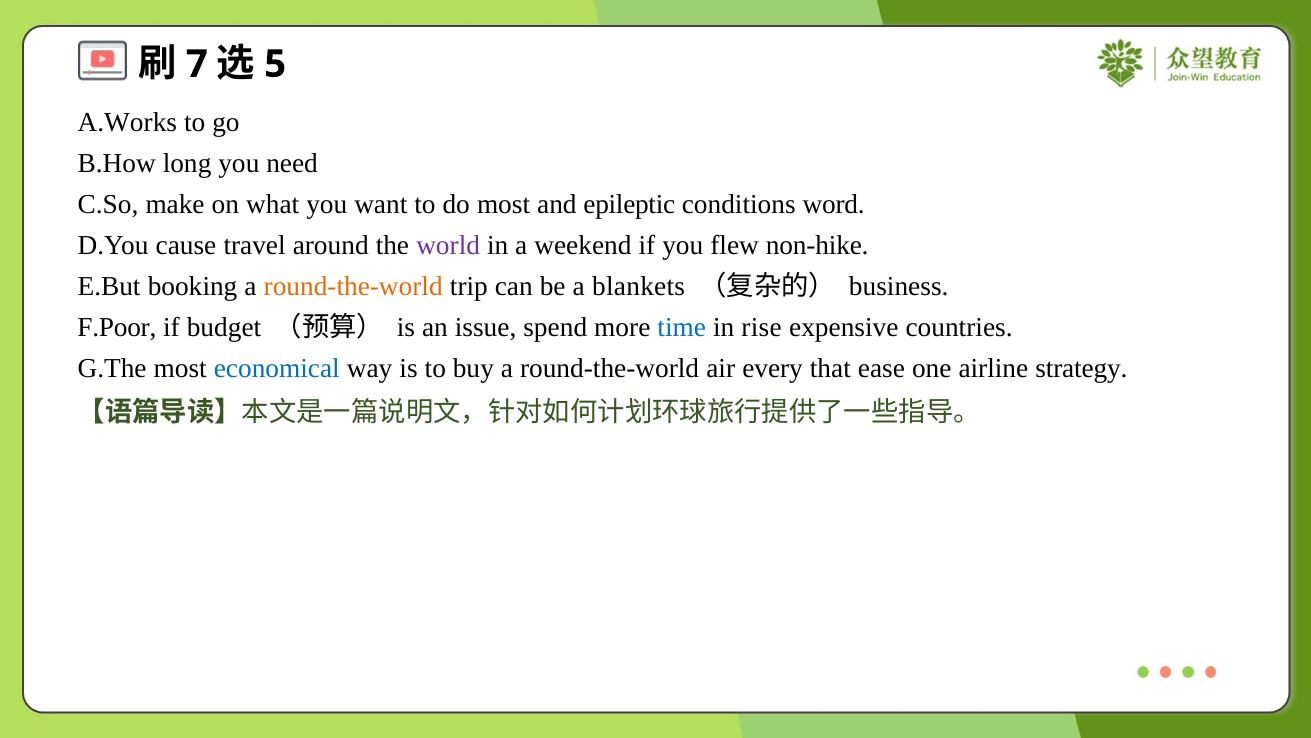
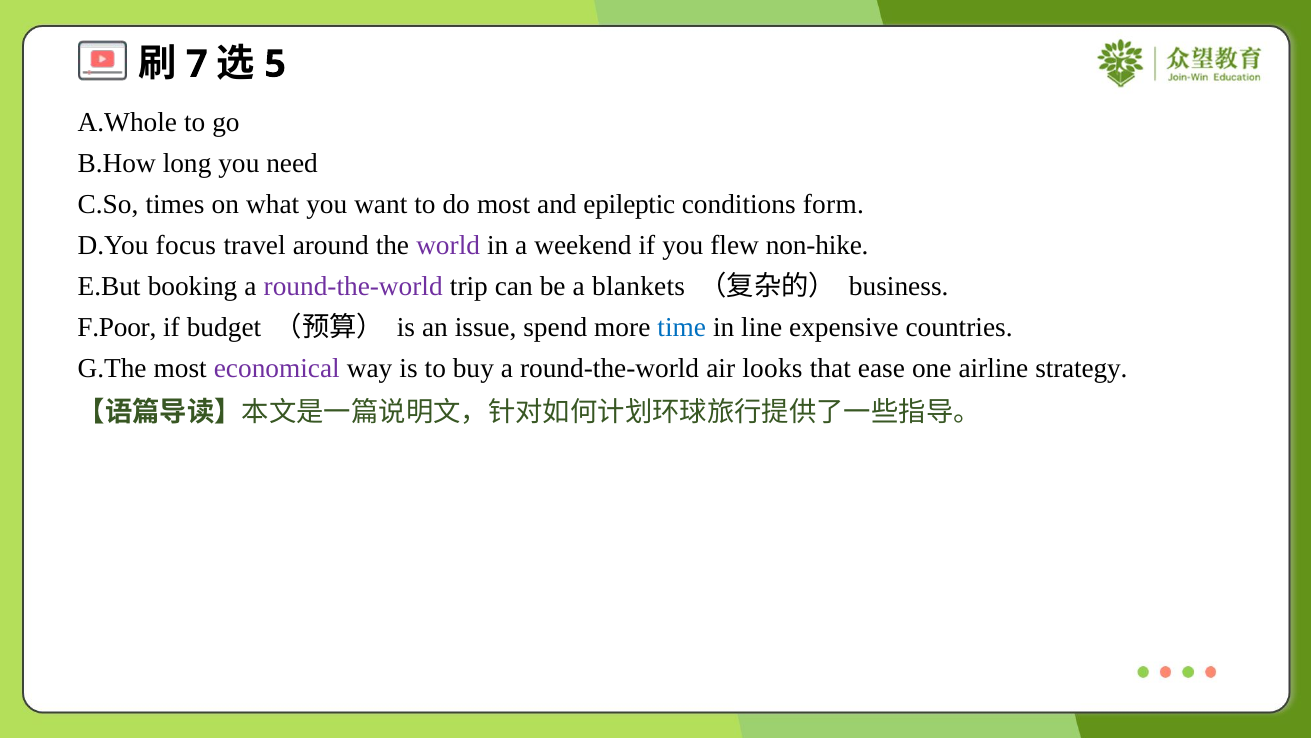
A.Works: A.Works -> A.Whole
make: make -> times
word: word -> form
cause: cause -> focus
round-the-world at (353, 287) colour: orange -> purple
rise: rise -> line
economical colour: blue -> purple
every: every -> looks
